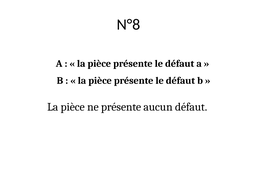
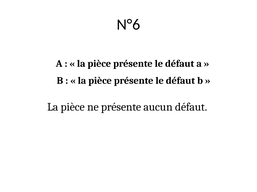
N°8: N°8 -> N°6
